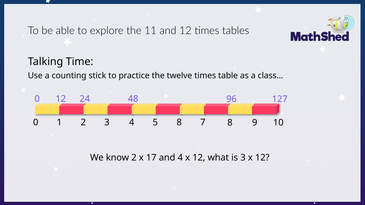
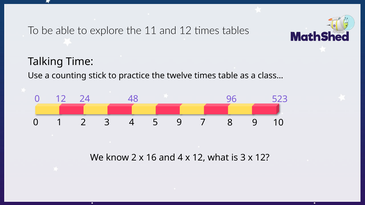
127: 127 -> 523
5 8: 8 -> 9
17: 17 -> 16
